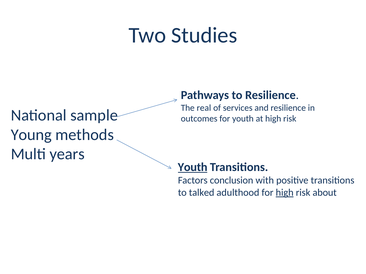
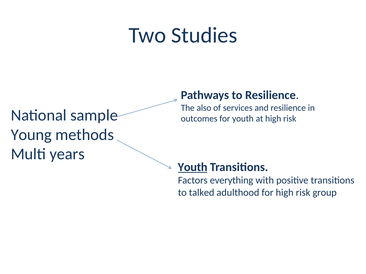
real: real -> also
conclusion: conclusion -> everything
high at (285, 193) underline: present -> none
about: about -> group
